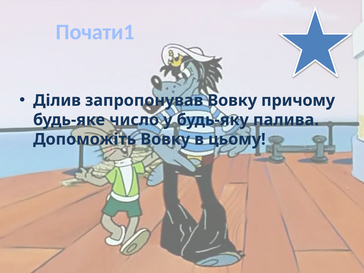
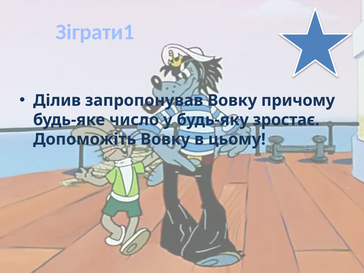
Почати1: Почати1 -> Зіграти1
палива: палива -> зростає
